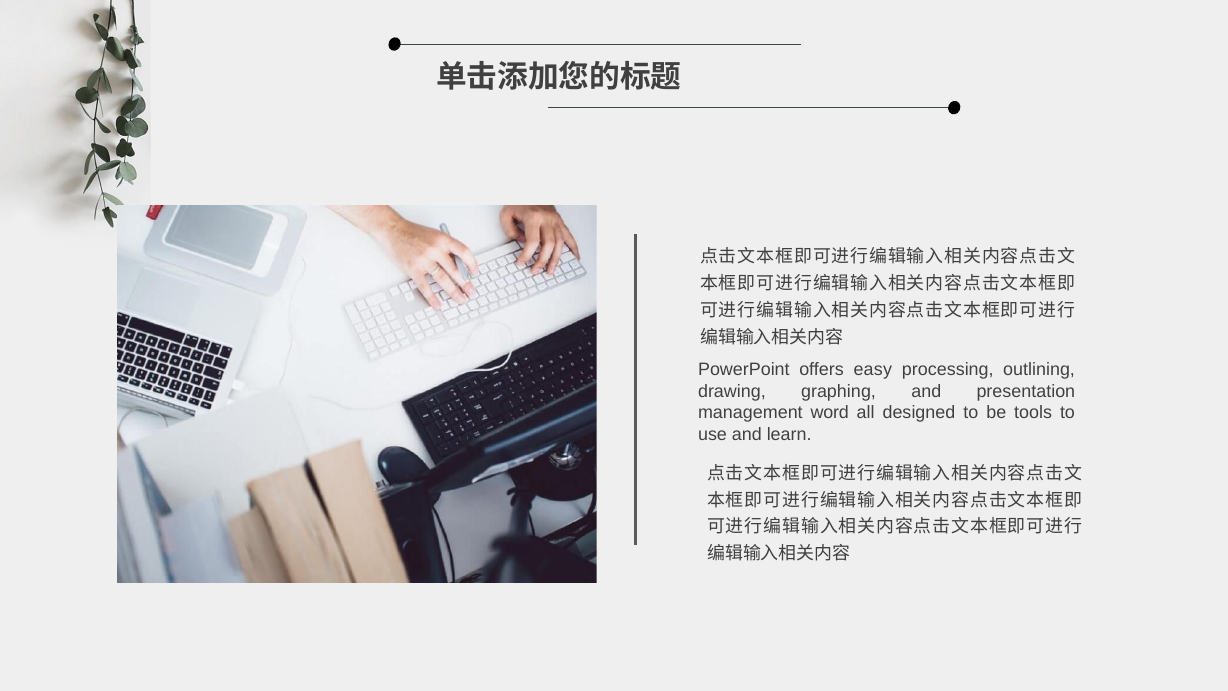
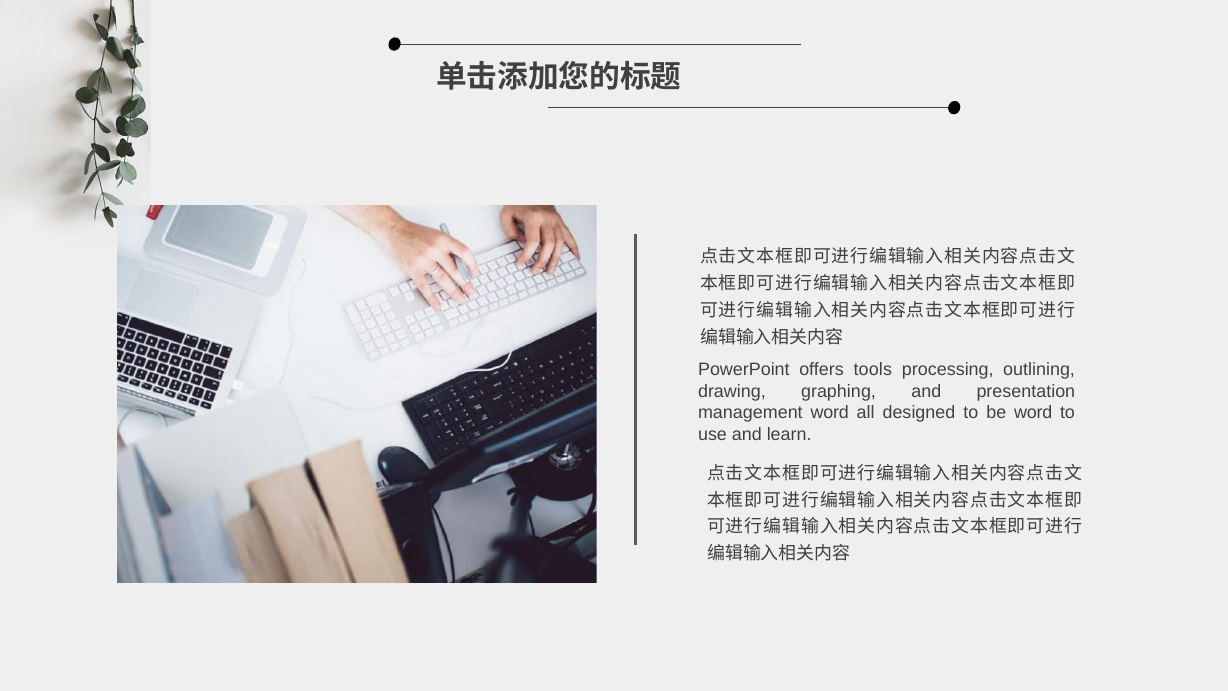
easy: easy -> tools
be tools: tools -> word
